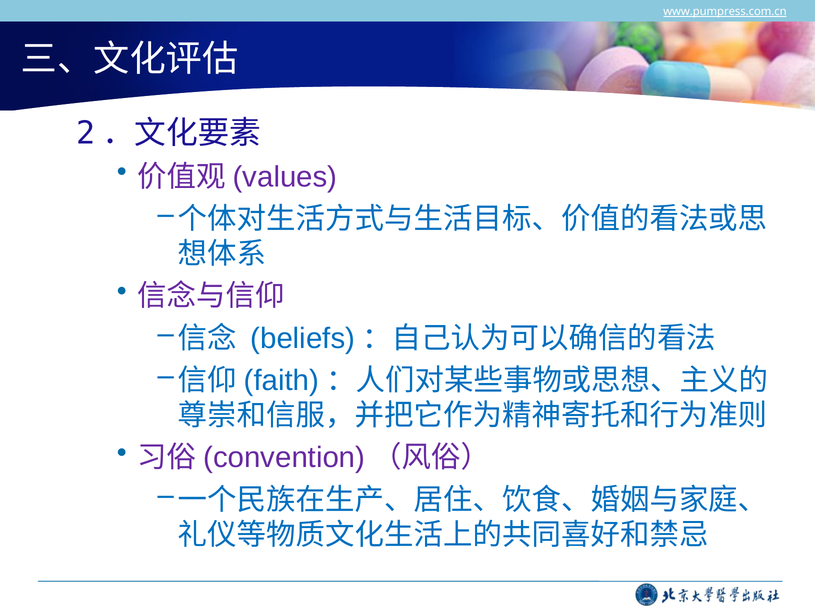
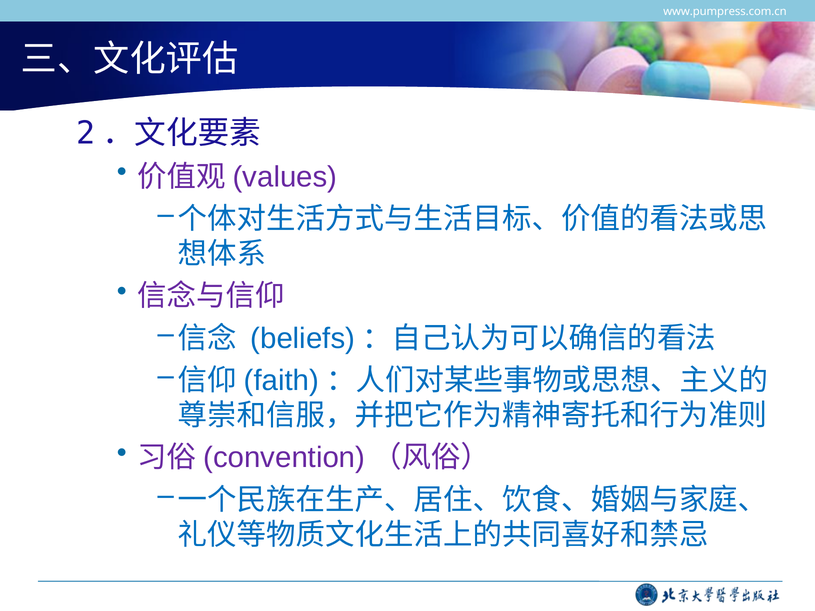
www.pumpress.com.cn underline: present -> none
